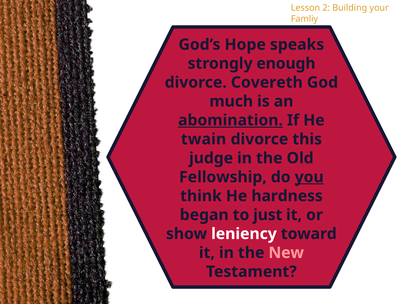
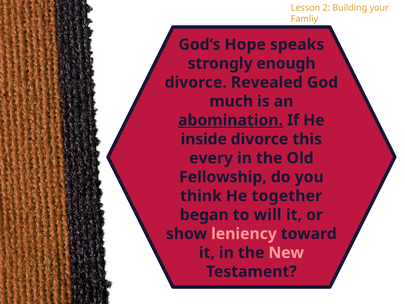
Covereth: Covereth -> Revealed
twain: twain -> inside
judge: judge -> every
you underline: present -> none
hardness: hardness -> together
just: just -> will
leniency colour: white -> pink
